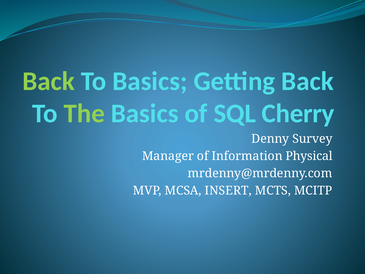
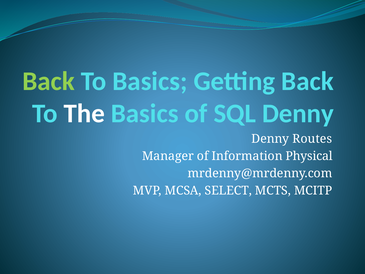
The colour: light green -> white
SQL Cherry: Cherry -> Denny
Survey: Survey -> Routes
INSERT: INSERT -> SELECT
